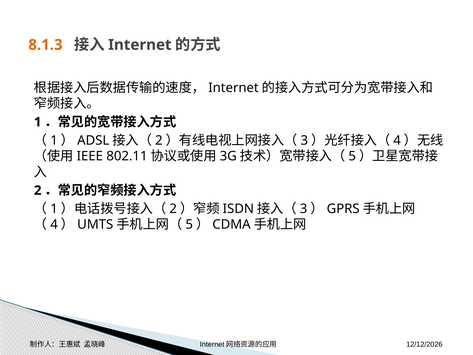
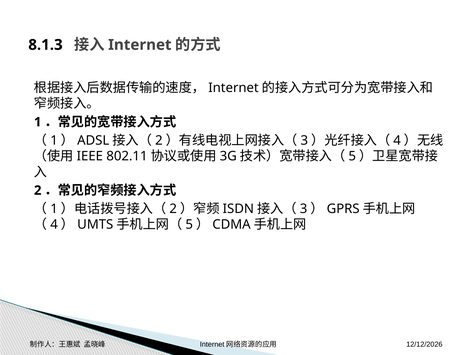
8.1.3 colour: orange -> black
